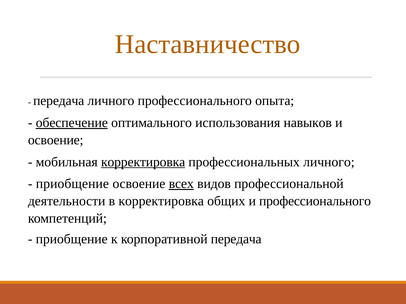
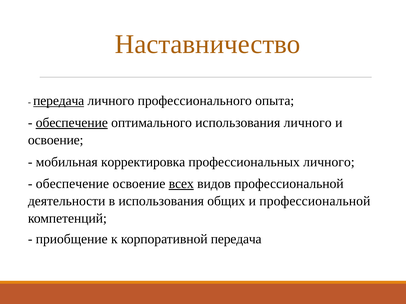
передача at (59, 101) underline: none -> present
использования навыков: навыков -> личного
корректировка at (143, 162) underline: present -> none
приобщение at (72, 184): приобщение -> обеспечение
в корректировка: корректировка -> использования
и профессионального: профессионального -> профессиональной
